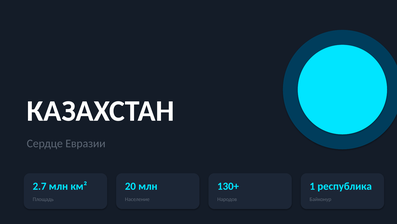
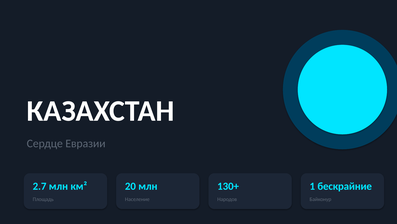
республика: республика -> бескрайние
